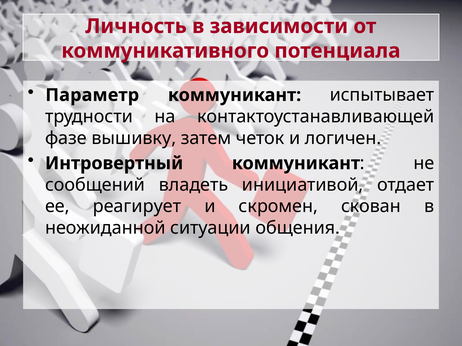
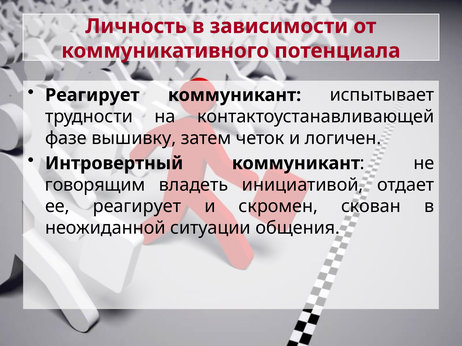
Параметр at (92, 95): Параметр -> Реагирует
сообщений: сообщений -> говорящим
